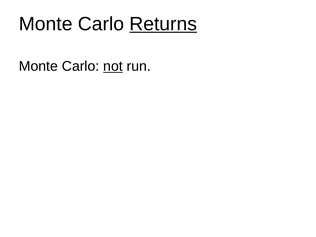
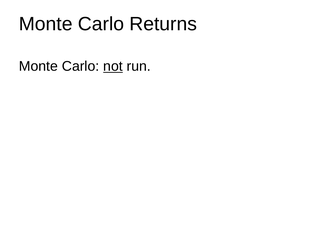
Returns underline: present -> none
